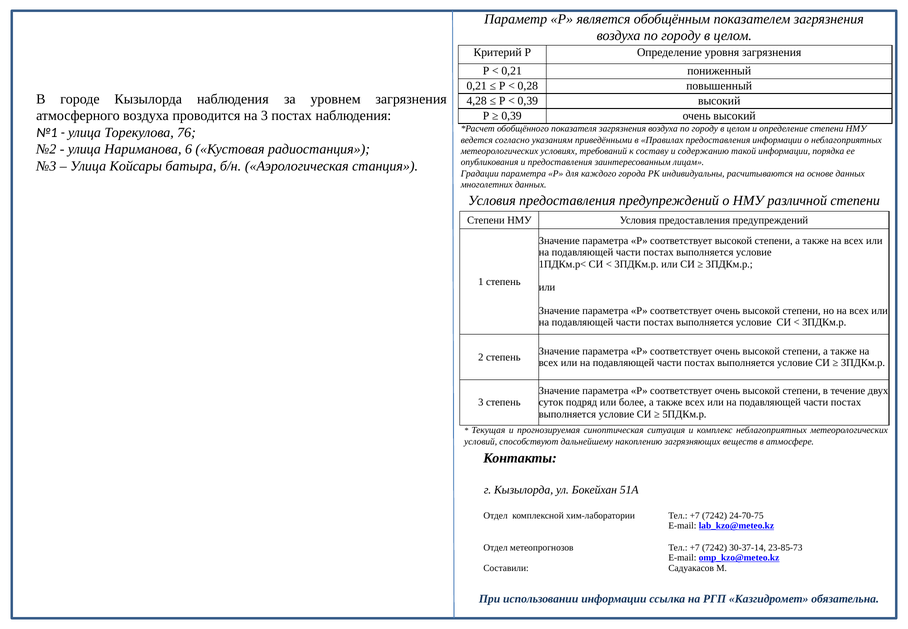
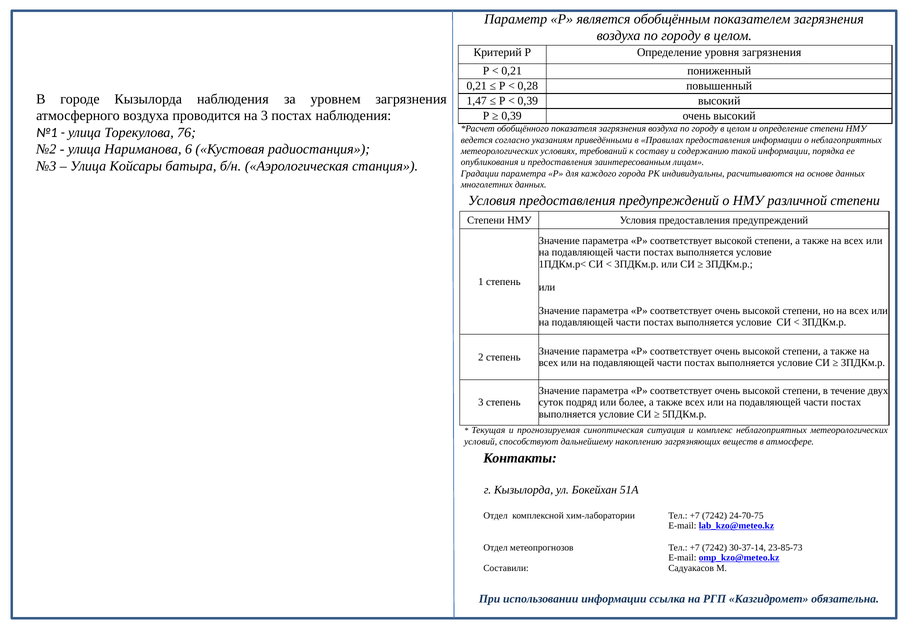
4,28: 4,28 -> 1,47
